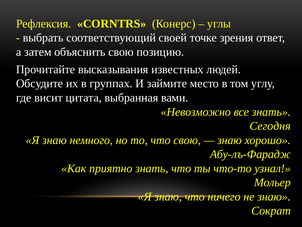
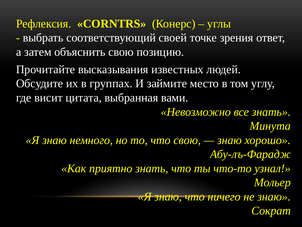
Сегодня: Сегодня -> Минута
